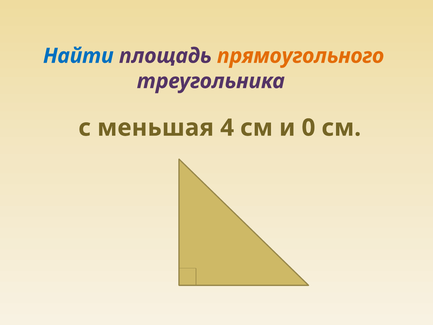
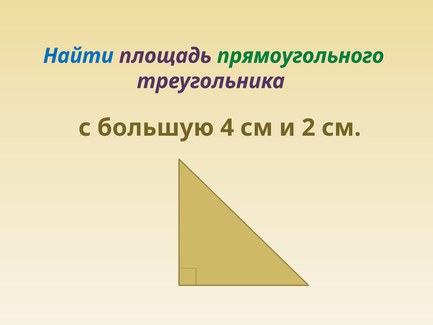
прямоугольного colour: orange -> green
меньшая: меньшая -> большую
0: 0 -> 2
